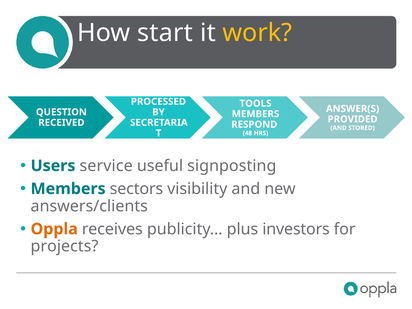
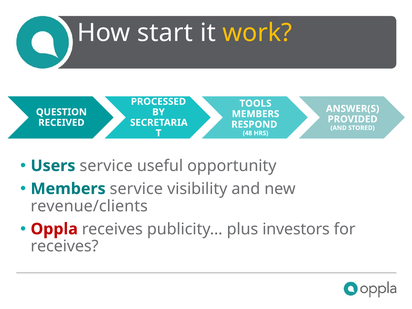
signposting: signposting -> opportunity
Members sectors: sectors -> service
answers/clients: answers/clients -> revenue/clients
Oppla colour: orange -> red
projects at (64, 246): projects -> receives
